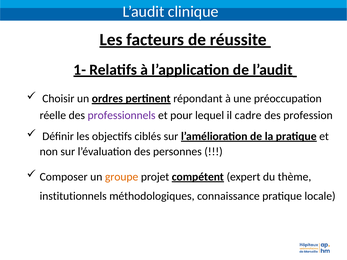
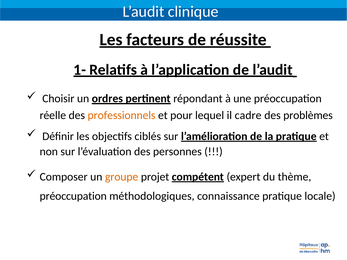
professionnels colour: purple -> orange
profession: profession -> problèmes
institutionnels at (73, 196): institutionnels -> préoccupation
